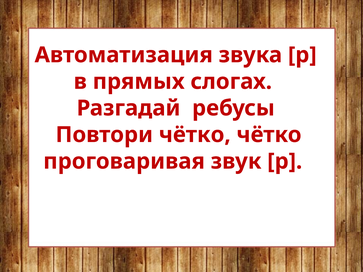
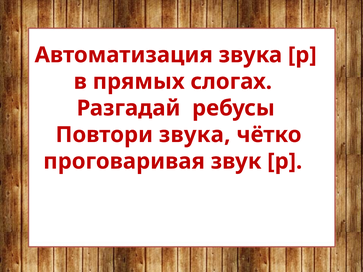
Повтори чётко: чётко -> звука
